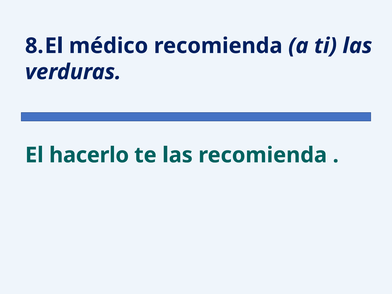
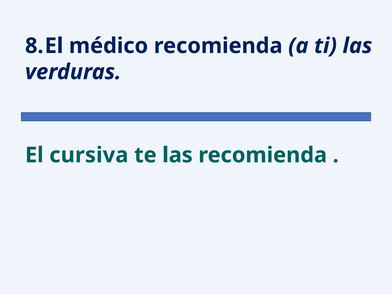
hacerlo: hacerlo -> cursiva
